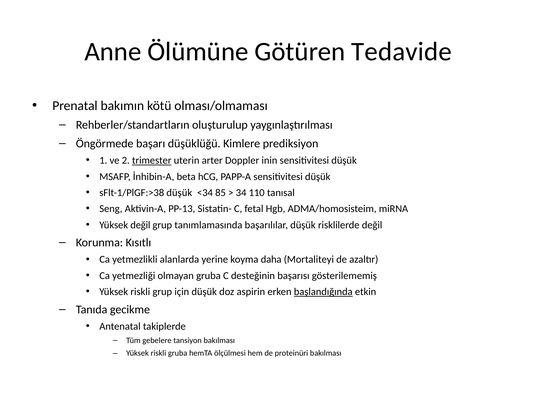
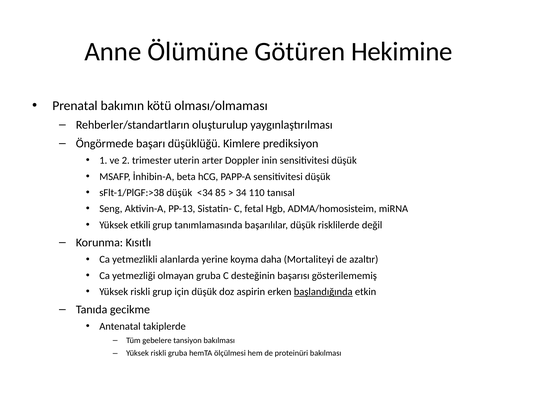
Tedavide: Tedavide -> Hekimine
trimester underline: present -> none
Yüksek değil: değil -> etkili
